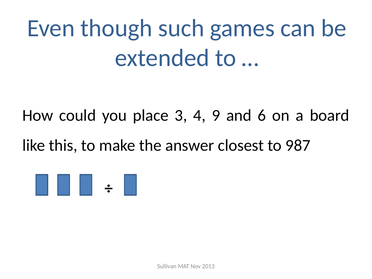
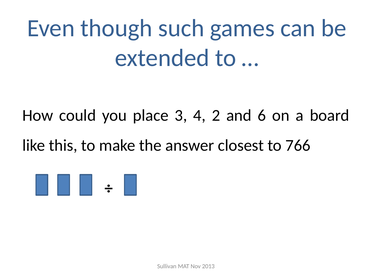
9: 9 -> 2
987: 987 -> 766
